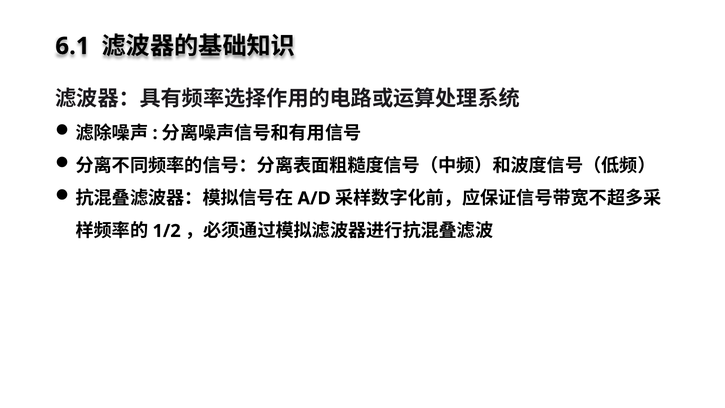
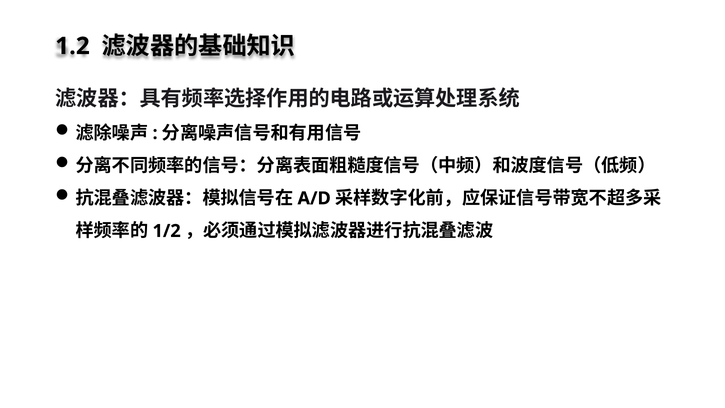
6.1: 6.1 -> 1.2
